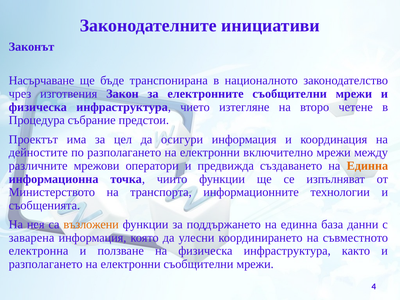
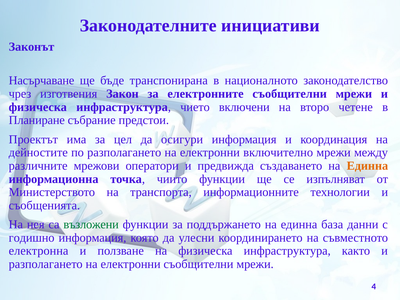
изтегляне: изтегляне -> включени
Процедура: Процедура -> Планиране
възложени colour: orange -> green
заварена: заварена -> годишно
